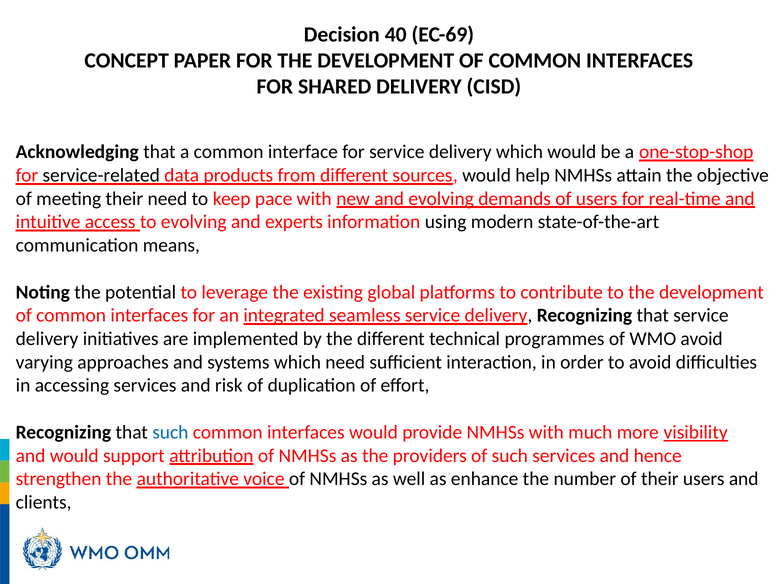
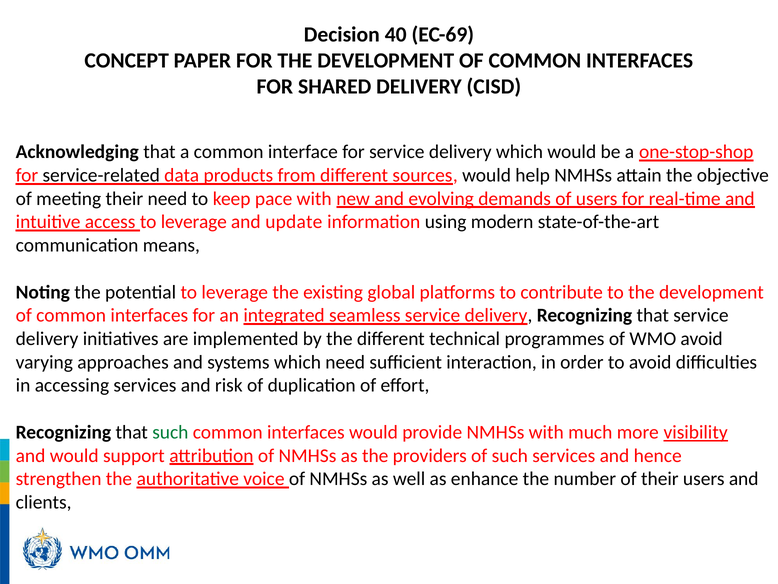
access to evolving: evolving -> leverage
experts: experts -> update
such at (170, 432) colour: blue -> green
